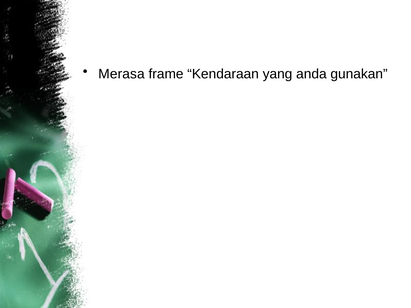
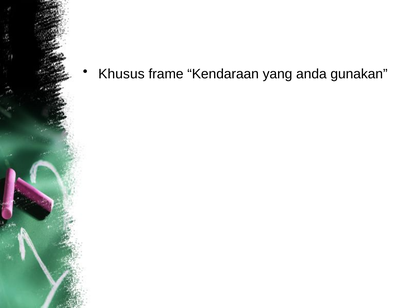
Merasa: Merasa -> Khusus
